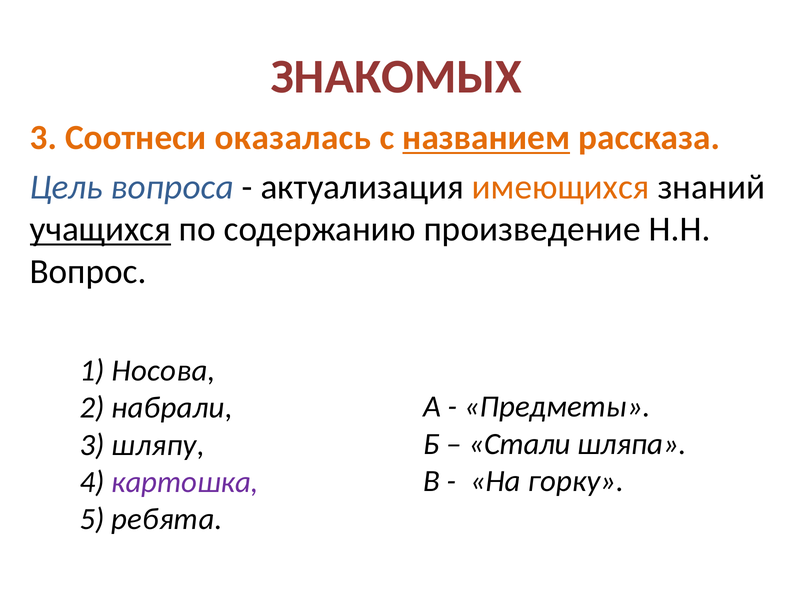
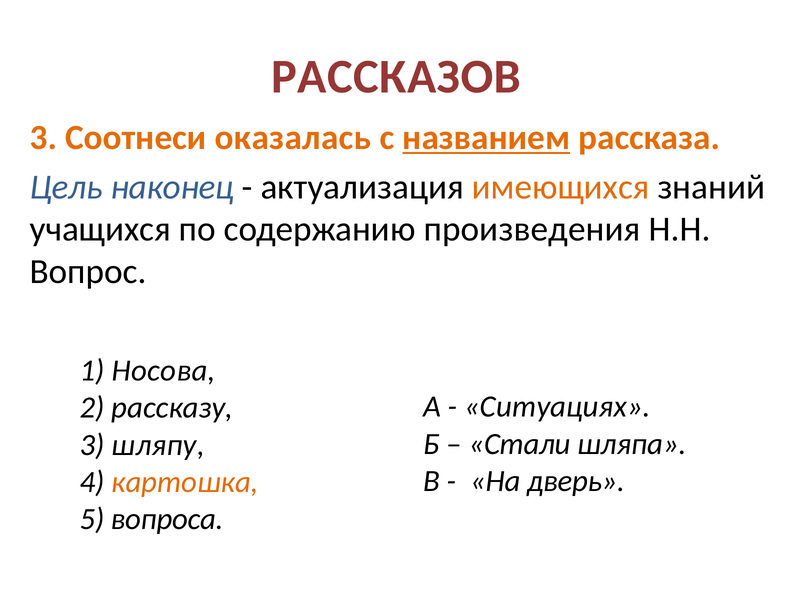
ЗНАКОМЫХ: ЗНАКОМЫХ -> РАССКАЗОВ
вопроса: вопроса -> наконец
учащихся underline: present -> none
произведение: произведение -> произведения
Предметы: Предметы -> Ситуациях
набрали: набрали -> рассказу
горку: горку -> дверь
картошка colour: purple -> orange
ребята: ребята -> вопроса
